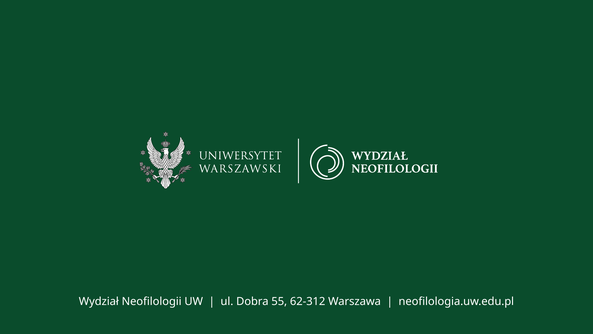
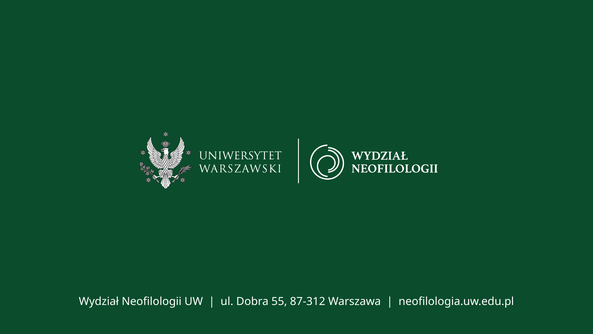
62-312: 62-312 -> 87-312
